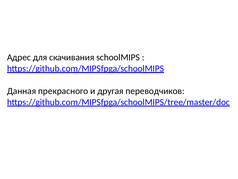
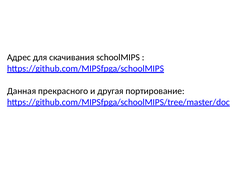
переводчиков: переводчиков -> портирование
